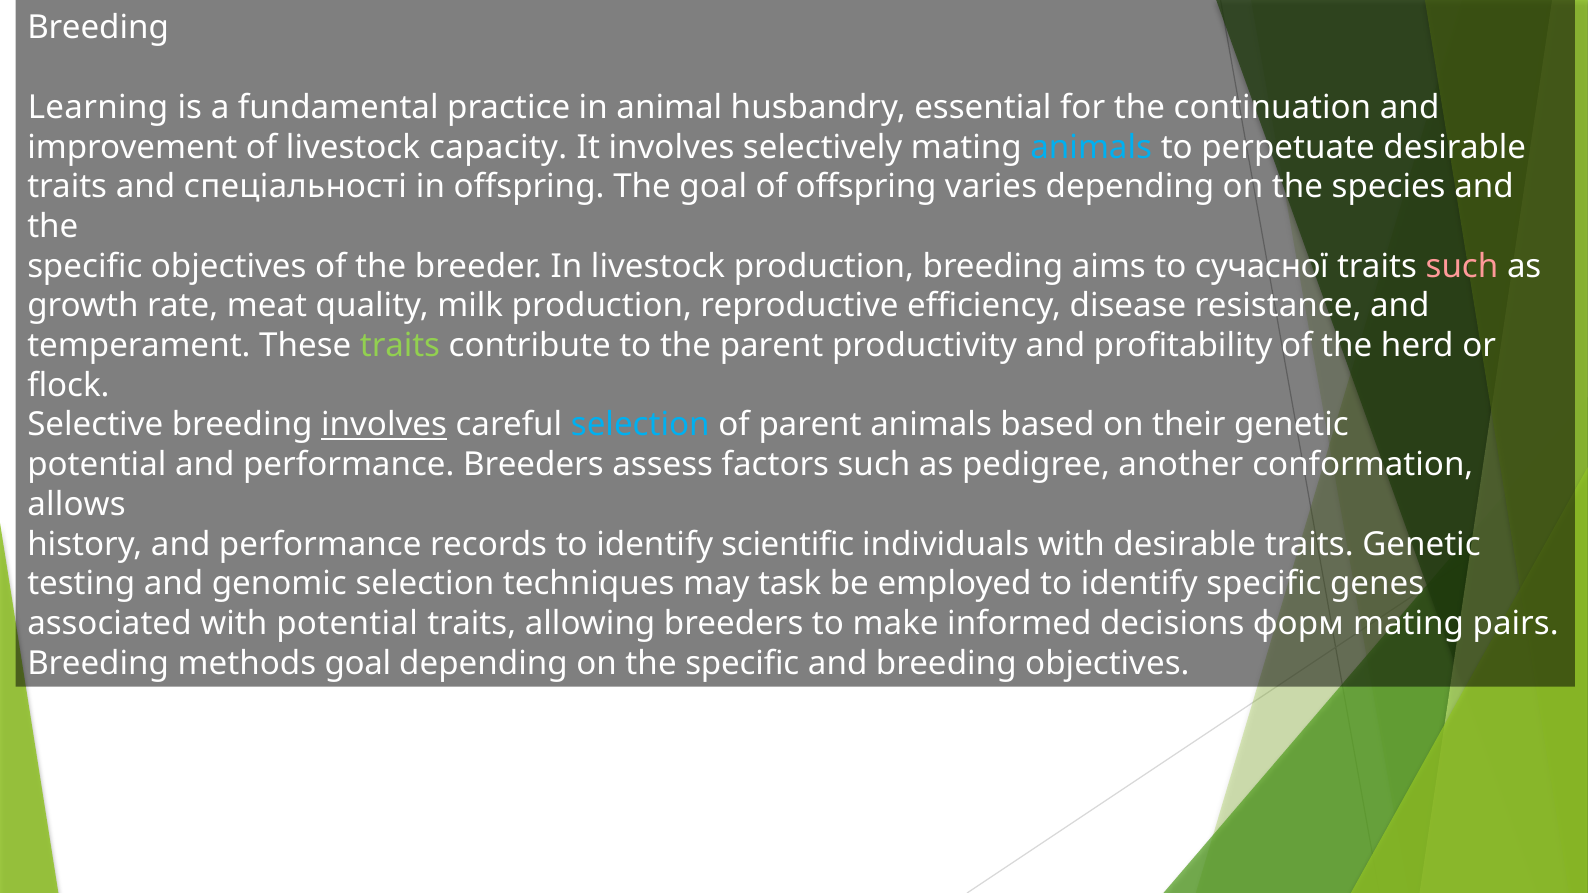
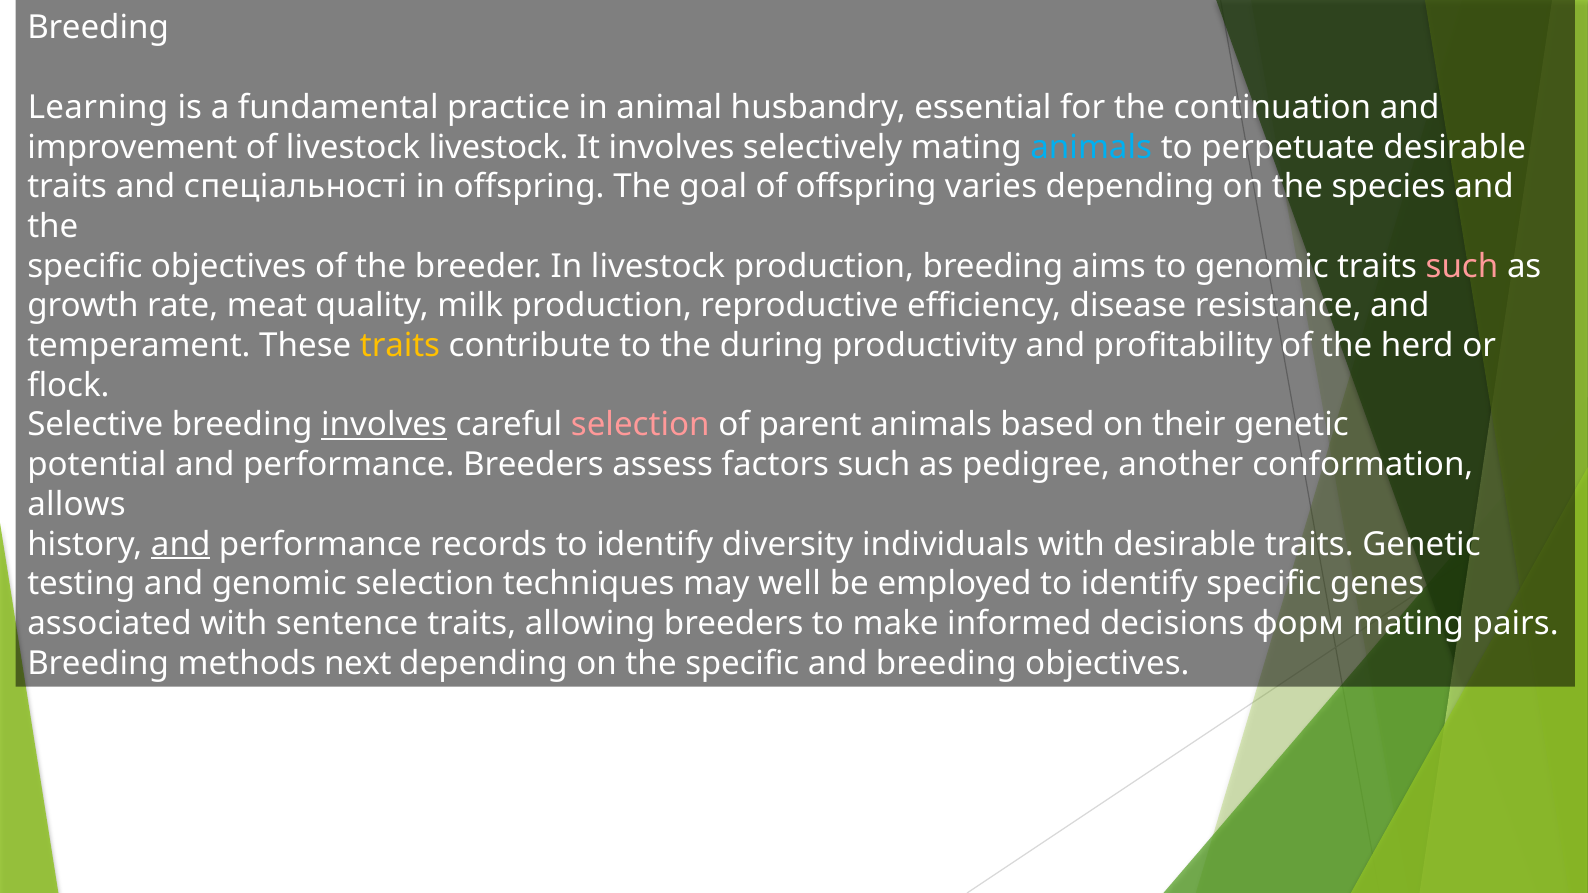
livestock capacity: capacity -> livestock
to сучасної: сучасної -> genomic
traits at (400, 346) colour: light green -> yellow
the parent: parent -> during
selection at (640, 425) colour: light blue -> pink
and at (181, 544) underline: none -> present
scientific: scientific -> diversity
task: task -> well
with potential: potential -> sentence
methods goal: goal -> next
